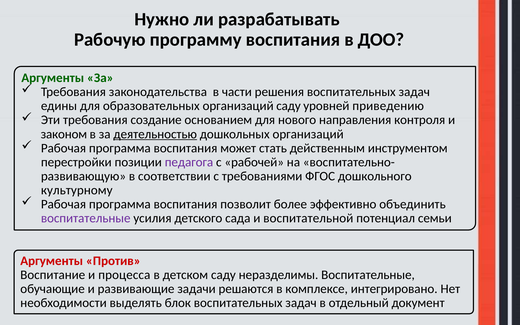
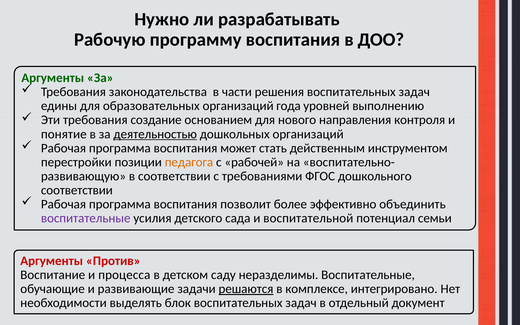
организаций саду: саду -> года
приведению: приведению -> выполнению
законом: законом -> понятие
педагога colour: purple -> orange
культурному at (77, 190): культурному -> соответствии
решаются underline: none -> present
